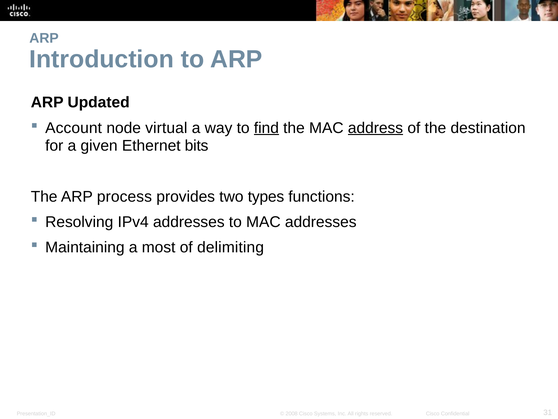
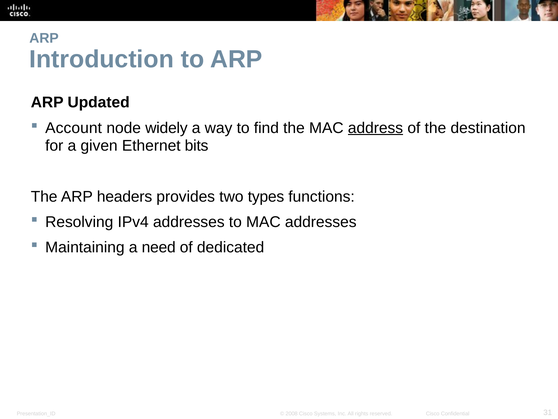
virtual: virtual -> widely
find underline: present -> none
process: process -> headers
most: most -> need
delimiting: delimiting -> dedicated
